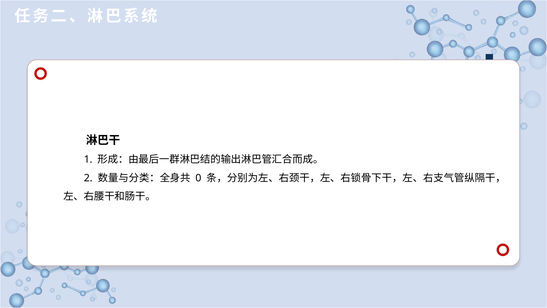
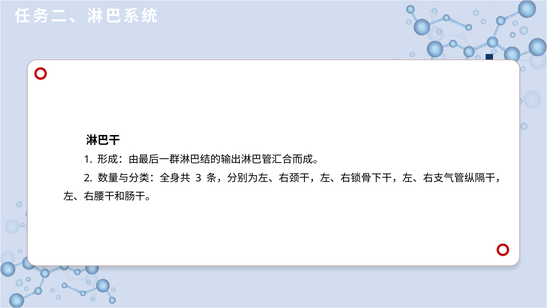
0: 0 -> 3
